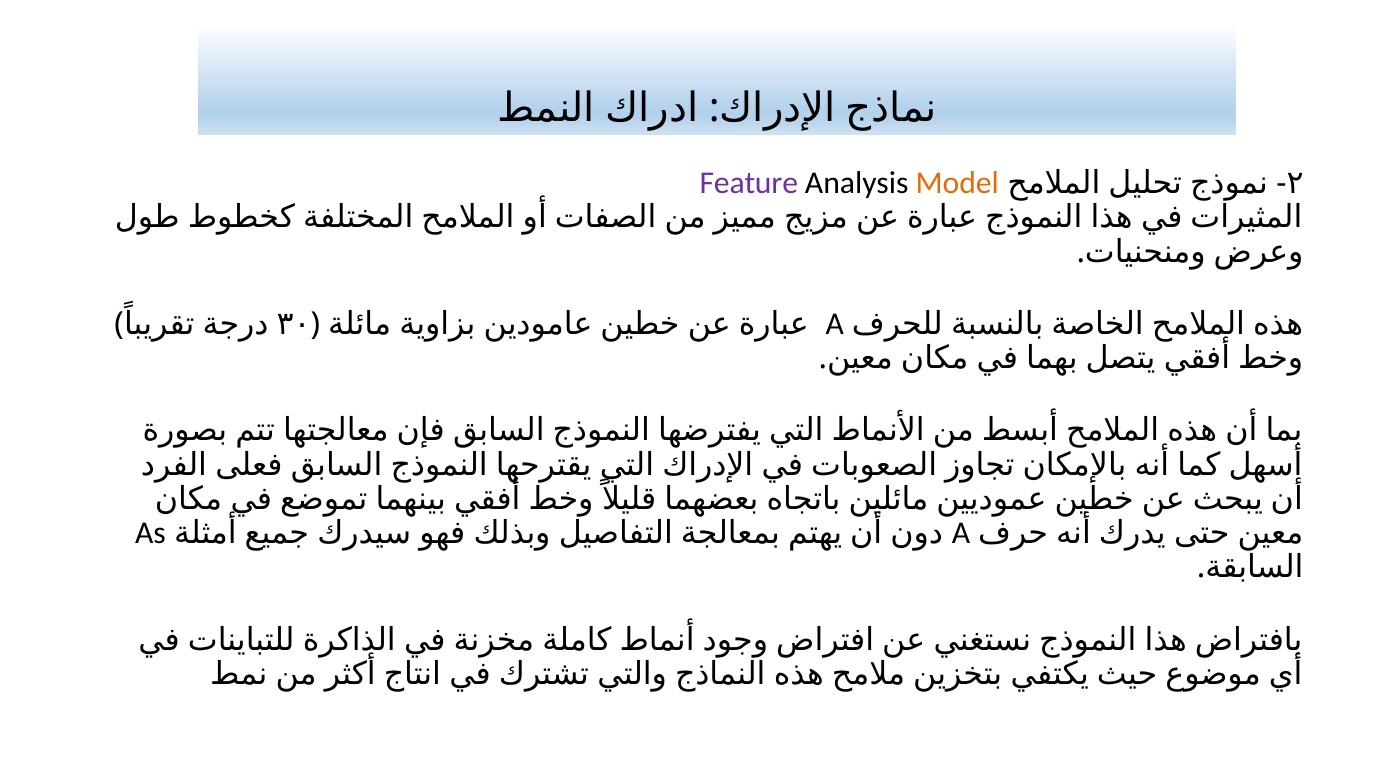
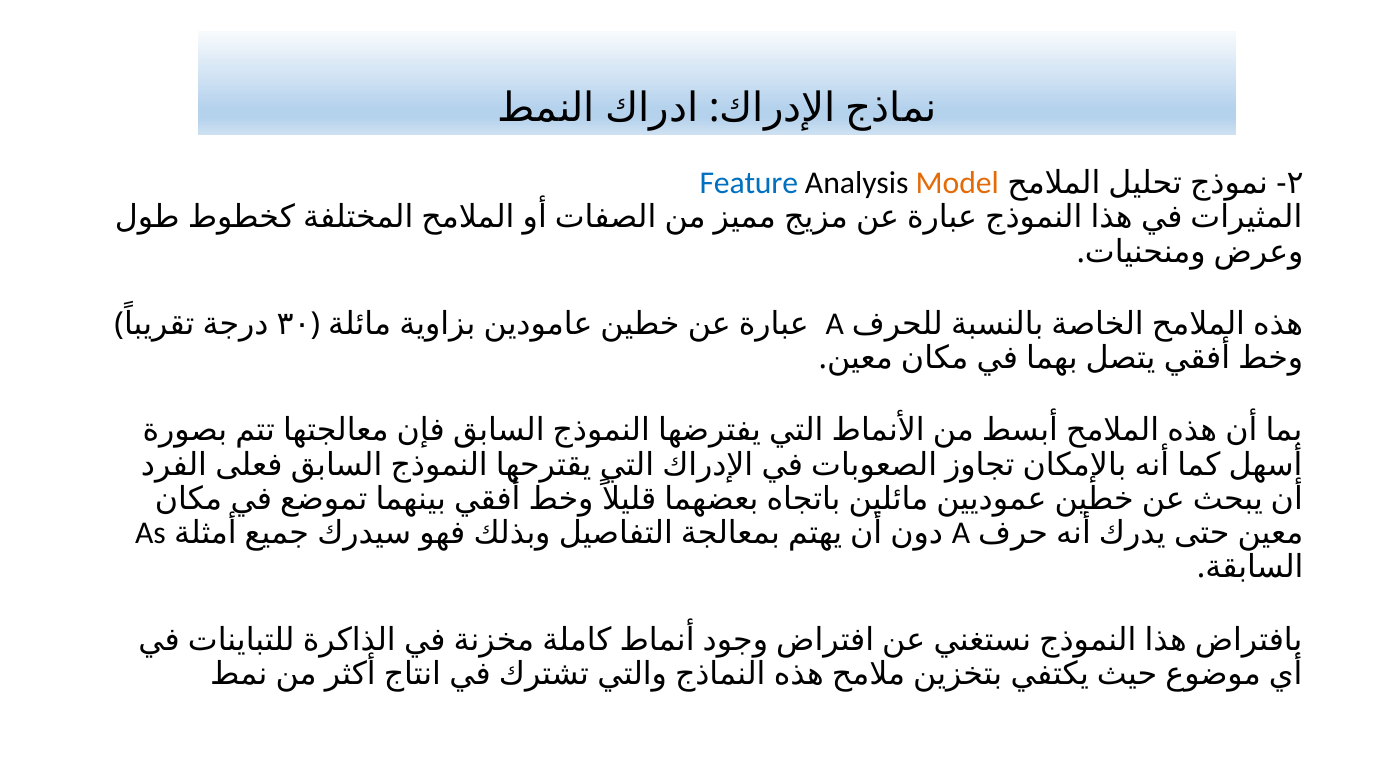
Feature colour: purple -> blue
